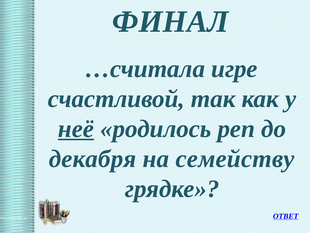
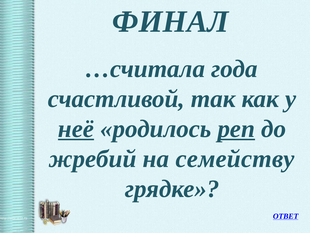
игре: игре -> года
реп underline: none -> present
декабря: декабря -> жребий
